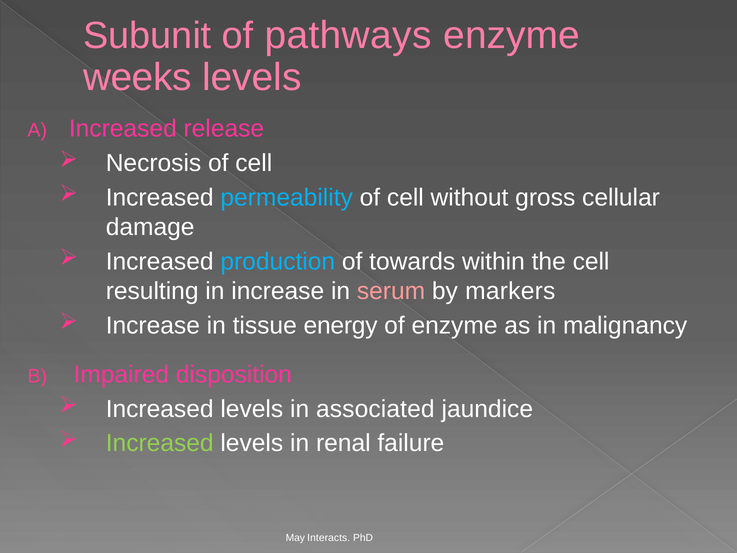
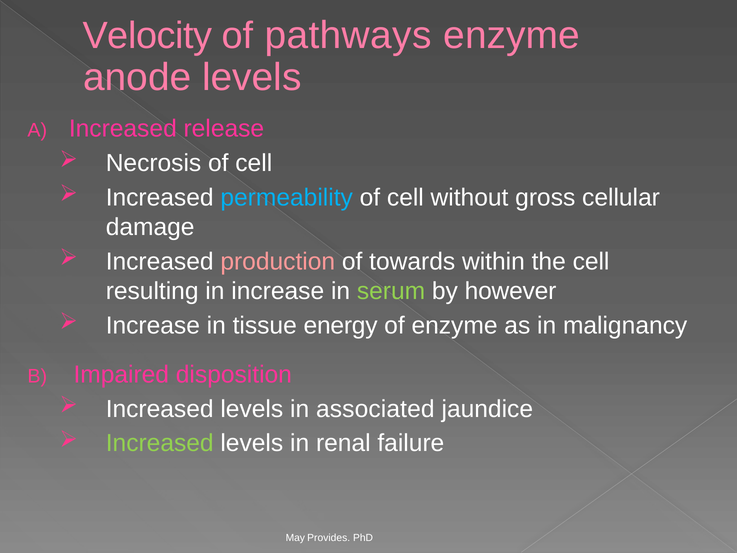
Subunit: Subunit -> Velocity
weeks: weeks -> anode
production colour: light blue -> pink
serum colour: pink -> light green
markers: markers -> however
Interacts: Interacts -> Provides
